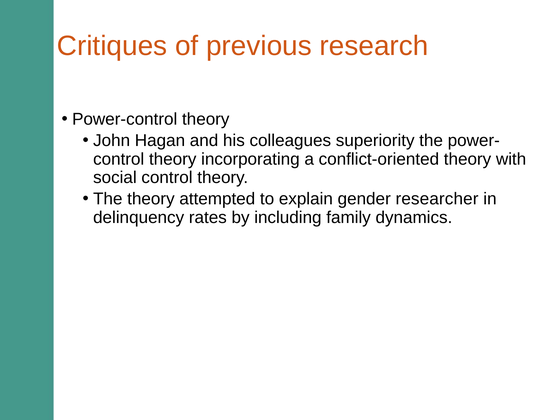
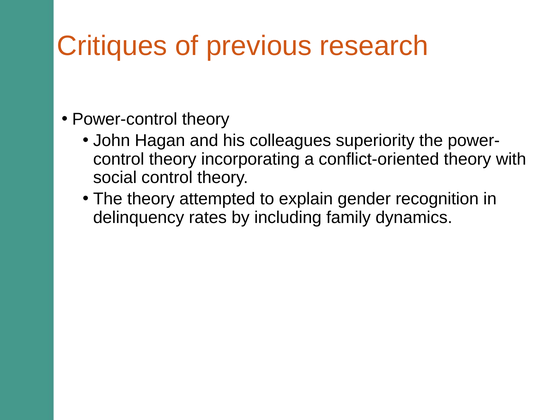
researcher: researcher -> recognition
